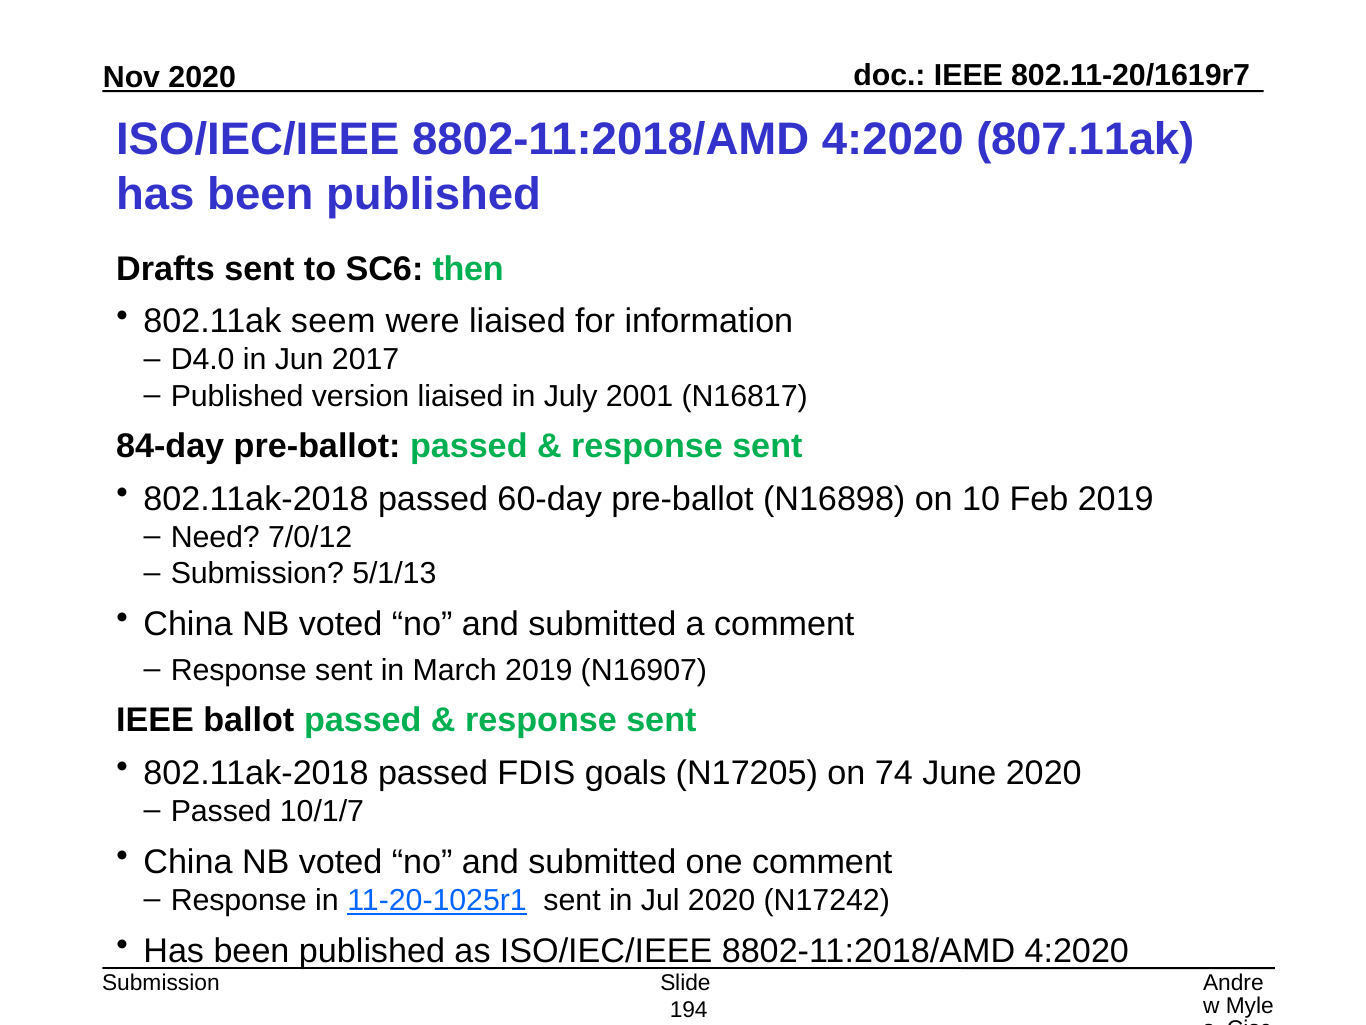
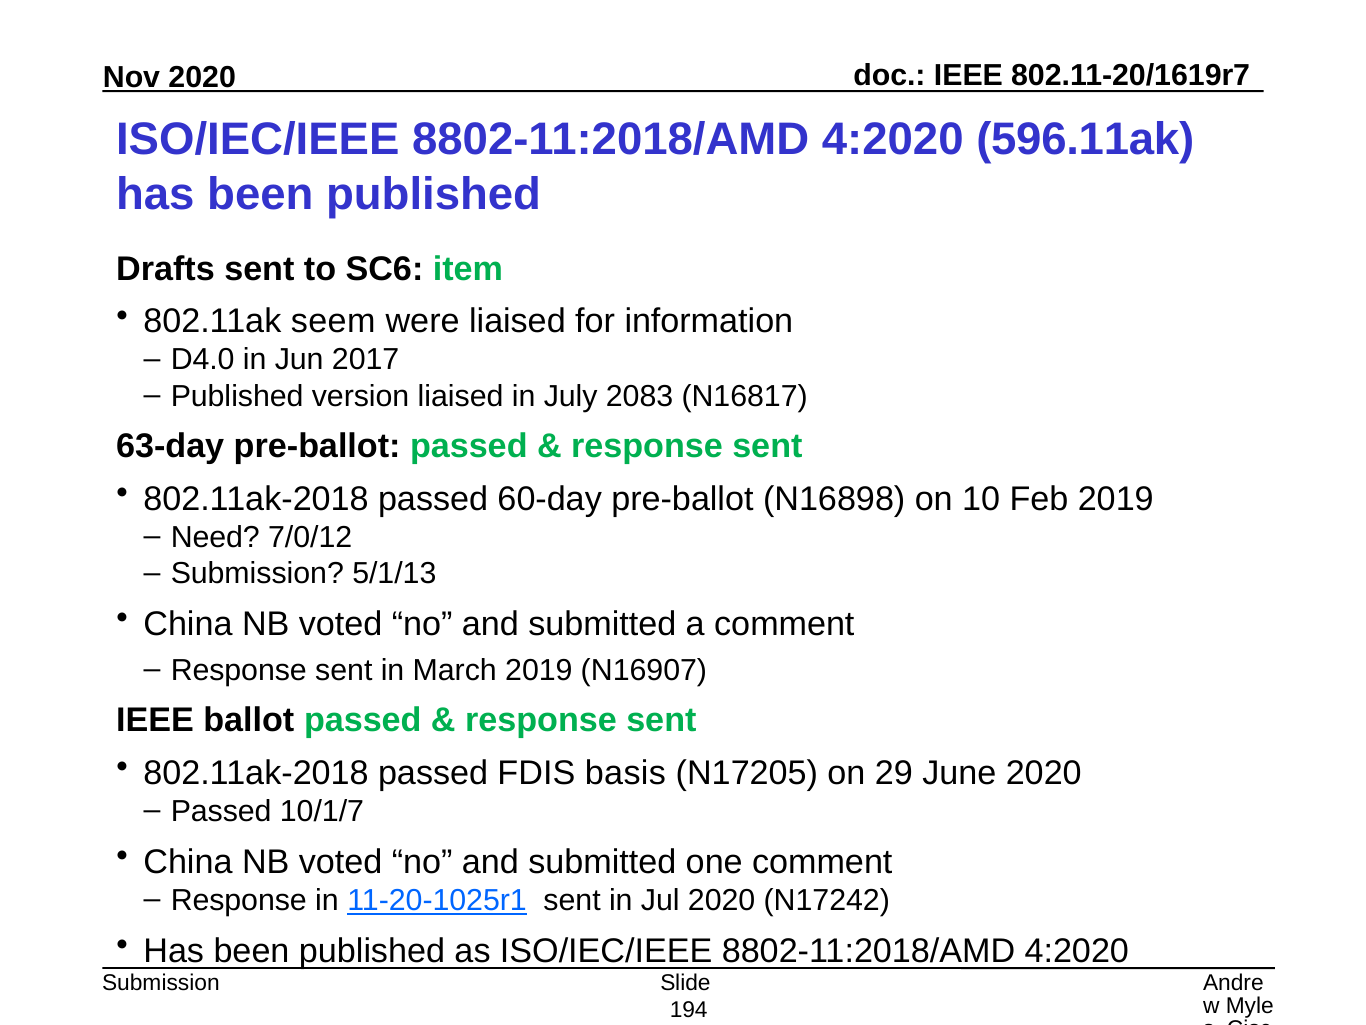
807.11ak: 807.11ak -> 596.11ak
then: then -> item
2001: 2001 -> 2083
84-day: 84-day -> 63-day
goals: goals -> basis
74: 74 -> 29
